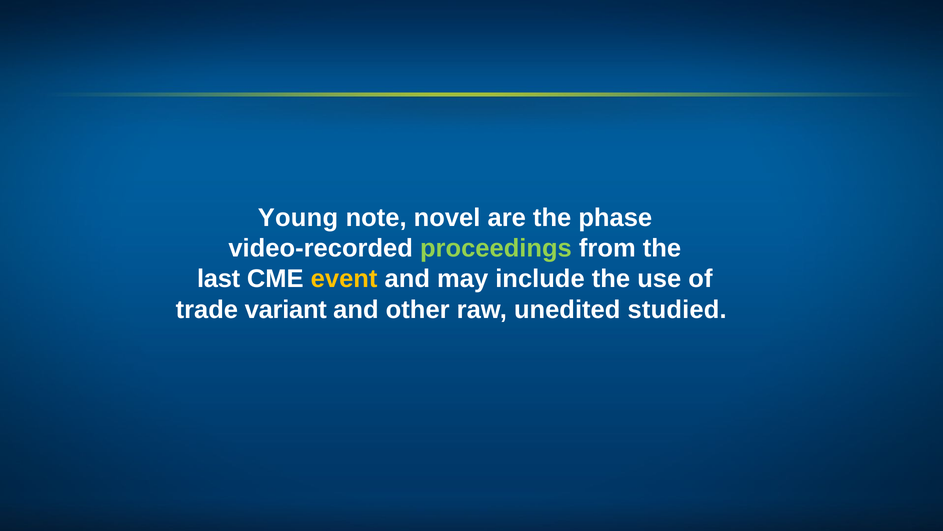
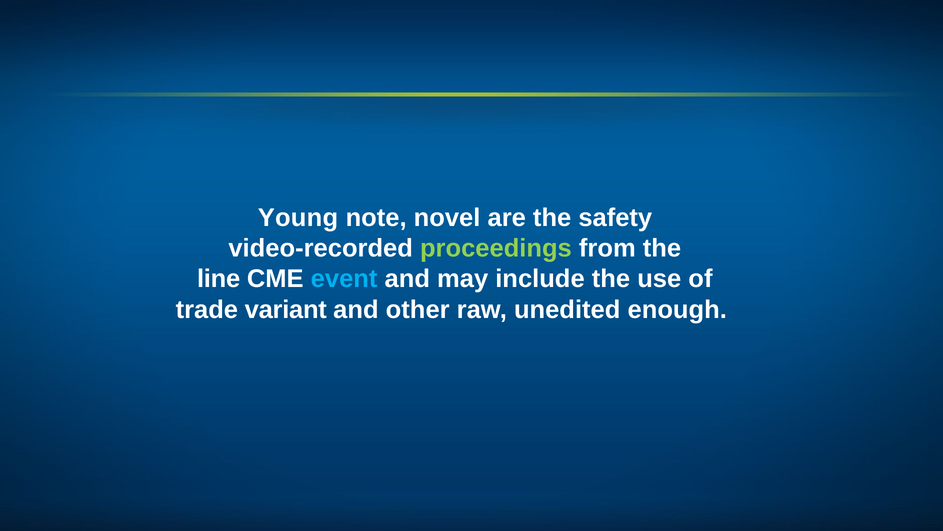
phase: phase -> safety
last: last -> line
event colour: yellow -> light blue
studied: studied -> enough
